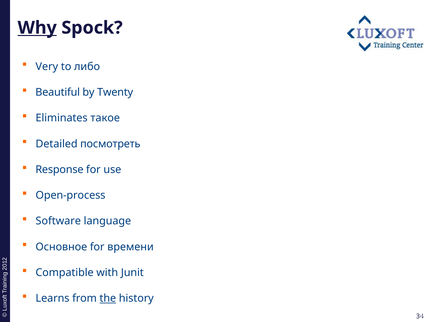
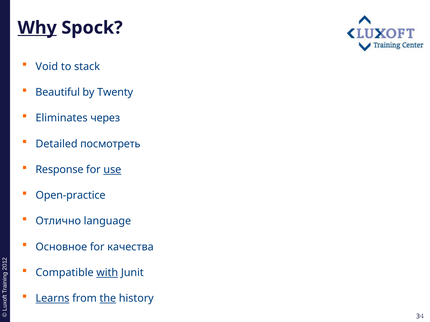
Very: Very -> Void
либо: либо -> stack
такое: такое -> через
use underline: none -> present
Open-process: Open-process -> Open-practice
Software: Software -> Отлично
времени: времени -> качества
with underline: none -> present
Learns underline: none -> present
